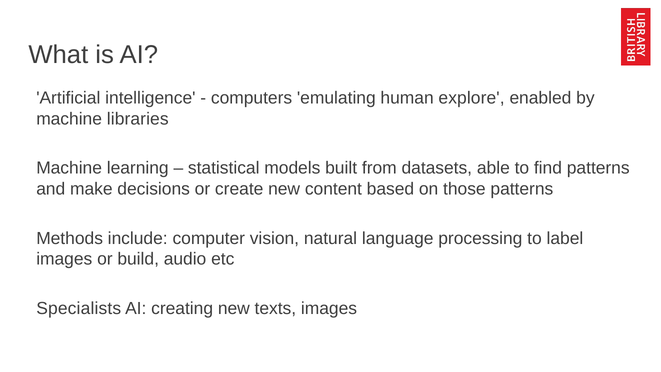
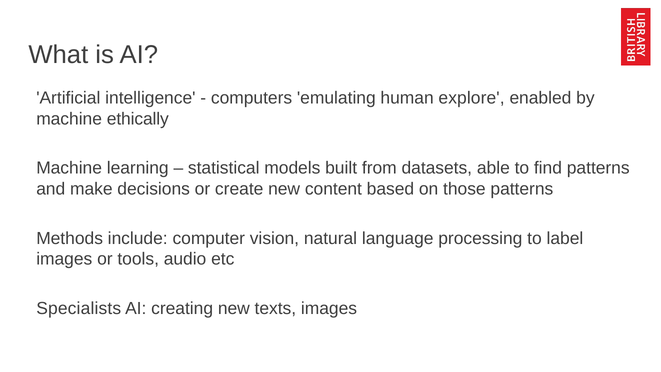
libraries: libraries -> ethically
build: build -> tools
